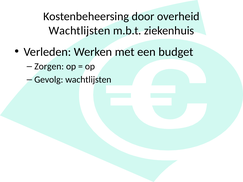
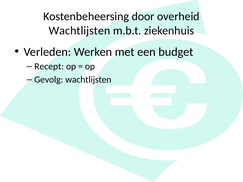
Zorgen: Zorgen -> Recept
